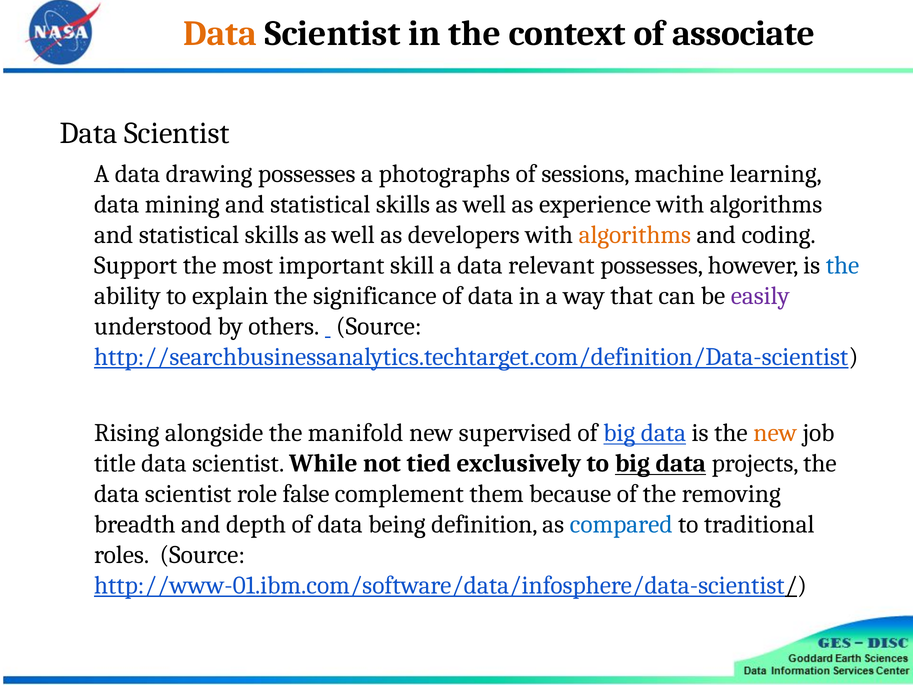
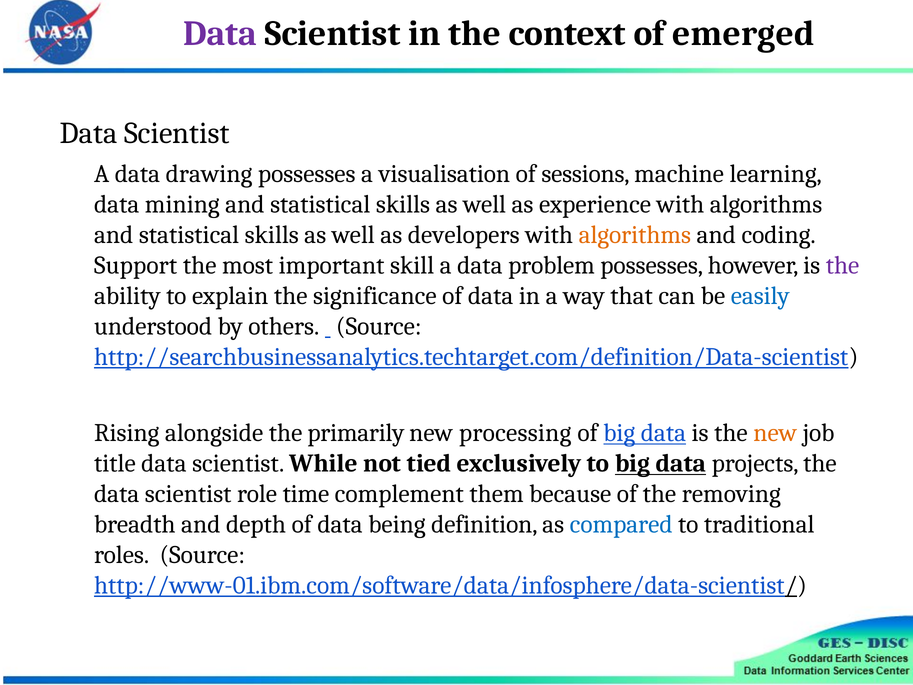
Data at (220, 33) colour: orange -> purple
associate: associate -> emerged
photographs: photographs -> visualisation
relevant: relevant -> problem
the at (843, 265) colour: blue -> purple
easily colour: purple -> blue
manifold: manifold -> primarily
supervised: supervised -> processing
false: false -> time
